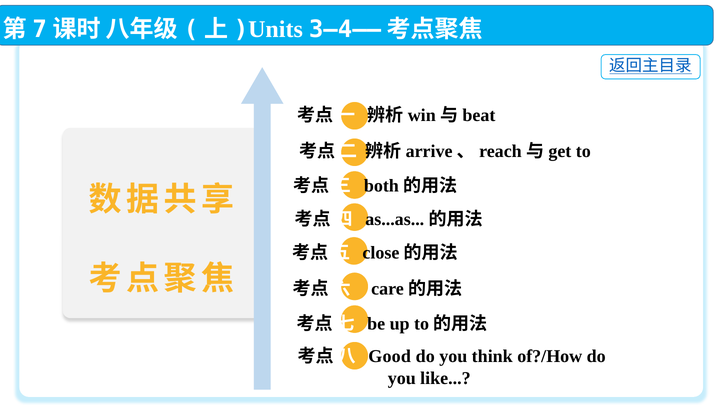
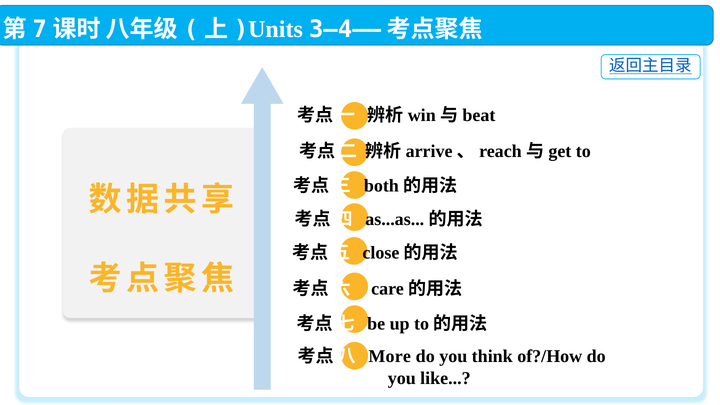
Good: Good -> More
